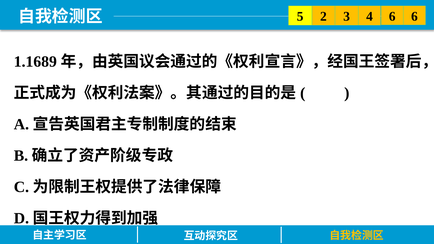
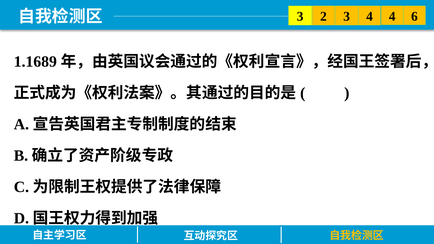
5 at (300, 16): 5 -> 3
3 6: 6 -> 4
